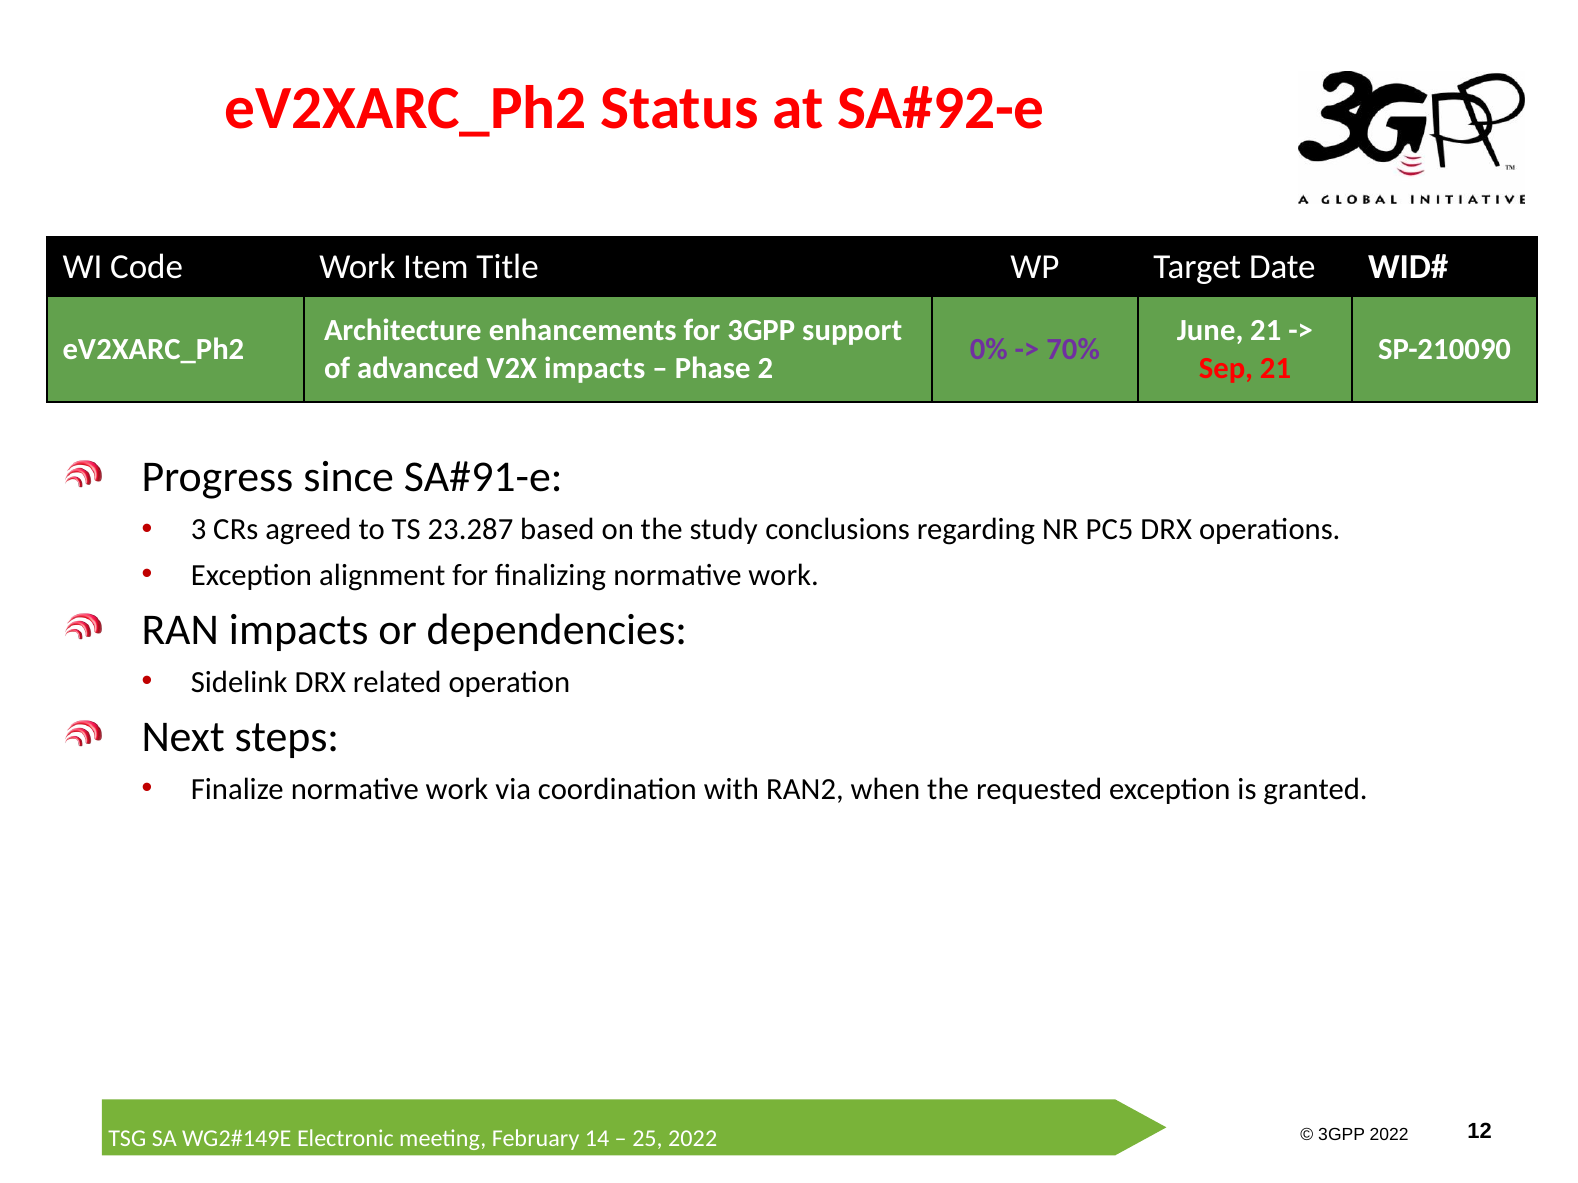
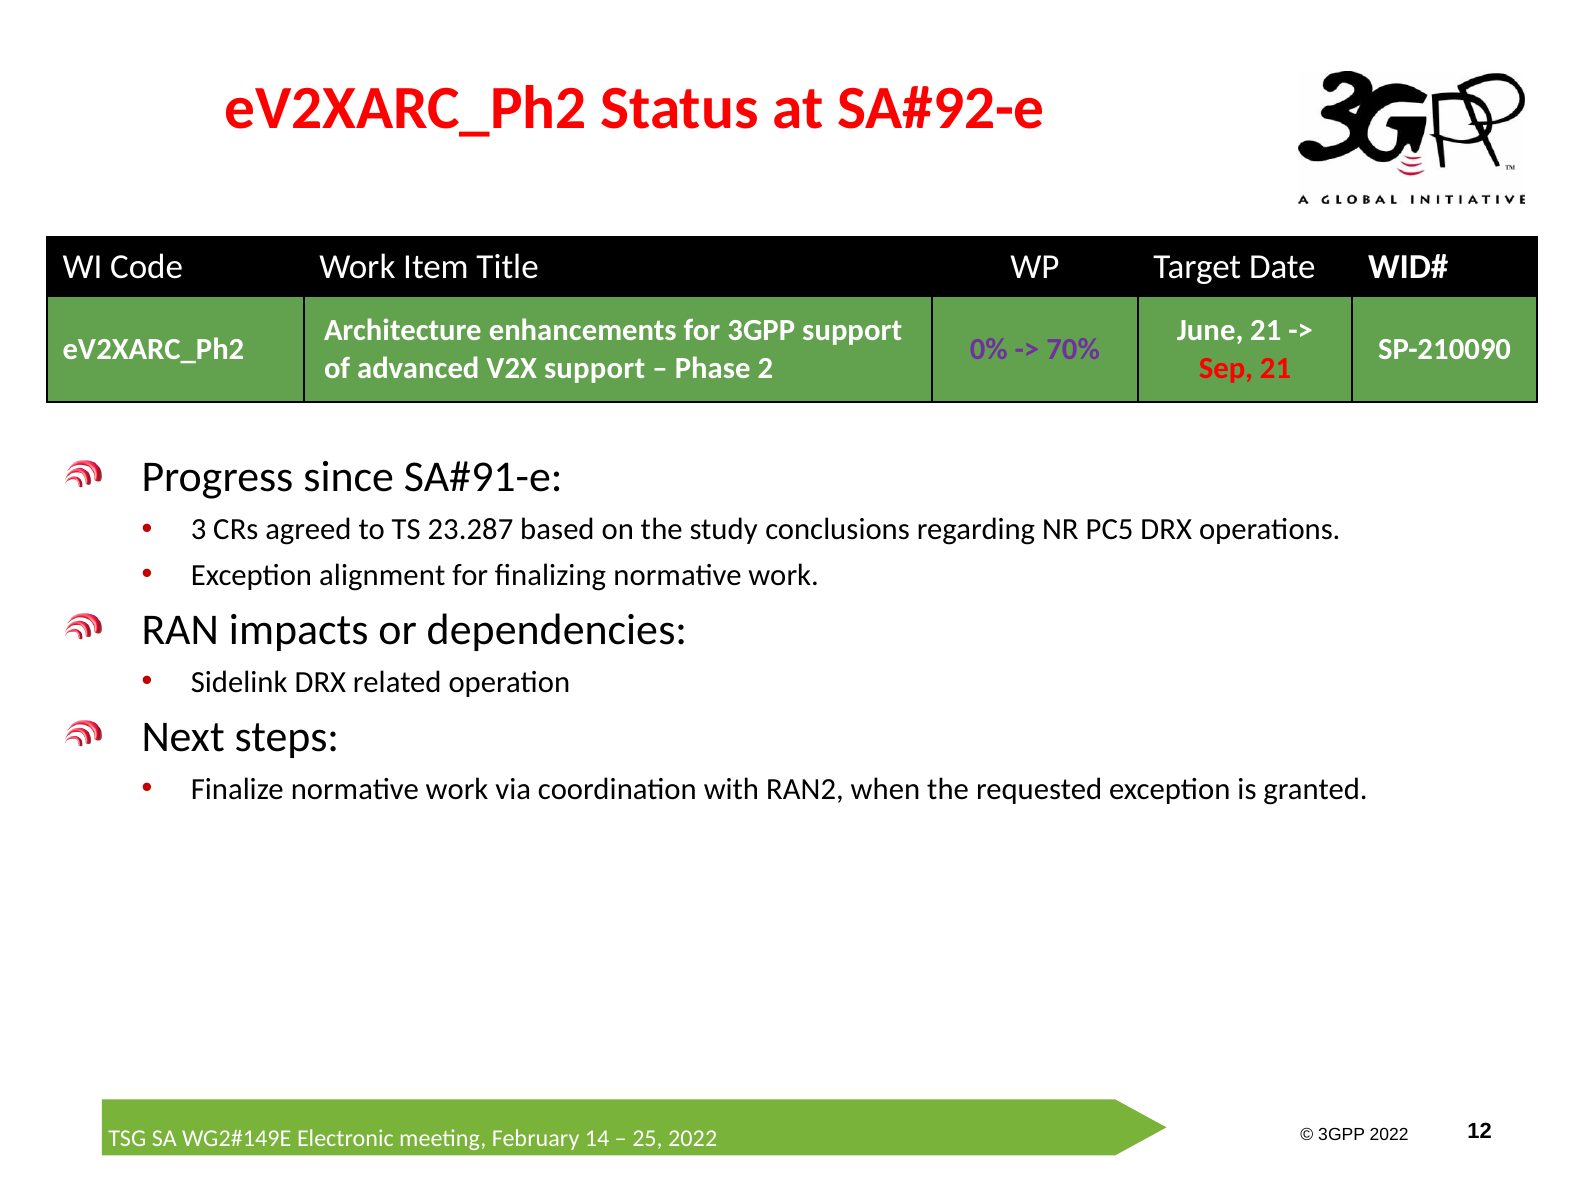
V2X impacts: impacts -> support
